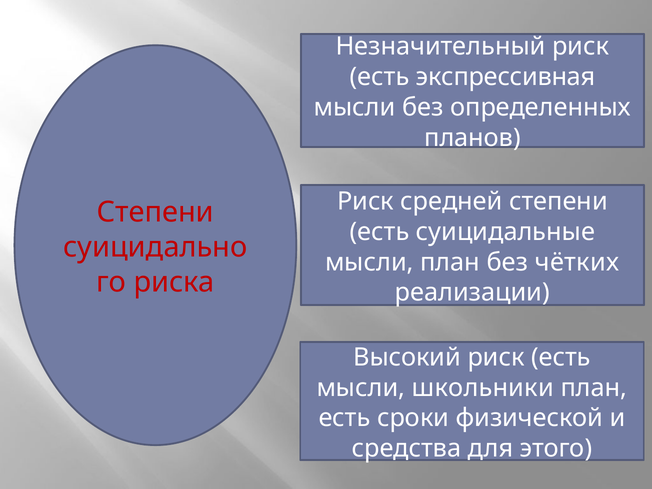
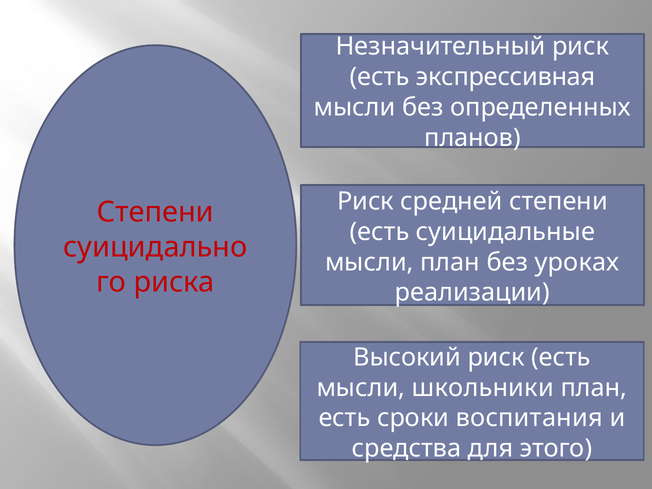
чётких: чётких -> уроках
физической: физической -> воспитания
